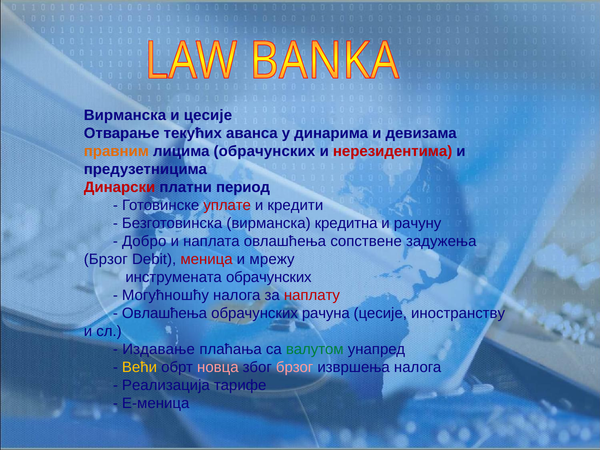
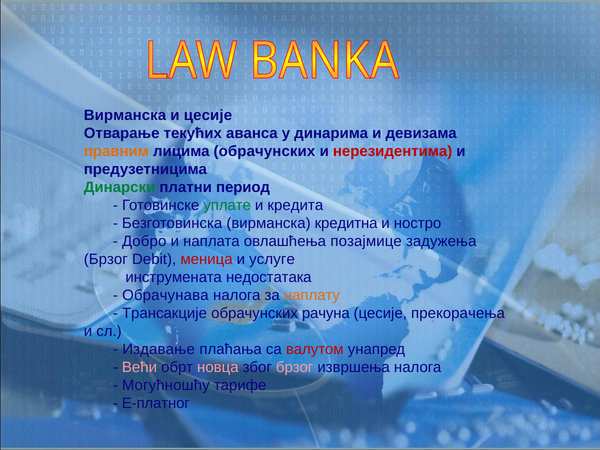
Динарски colour: red -> green
уплате colour: red -> green
кредити: кредити -> кредита
рачуну: рачуну -> ностро
сопствене: сопствене -> позајмице
мрежу: мрежу -> услуге
инструмената обрачунских: обрачунских -> недостатака
Могућношћу: Могућношћу -> Обрачунава
наплату colour: red -> orange
Овлашћења at (165, 313): Овлашћења -> Трансакције
иностранству: иностранству -> прекорачења
валутом colour: green -> red
Већи colour: yellow -> pink
Реализација: Реализација -> Могућношћу
E-меница: E-меница -> E-платног
